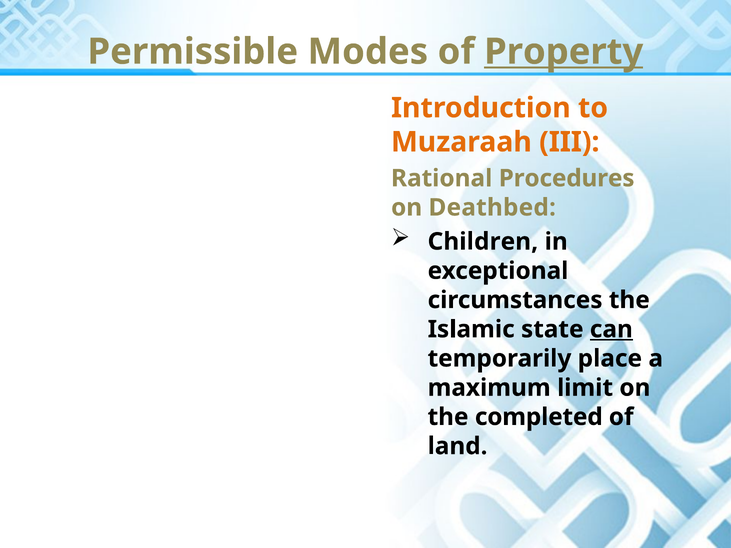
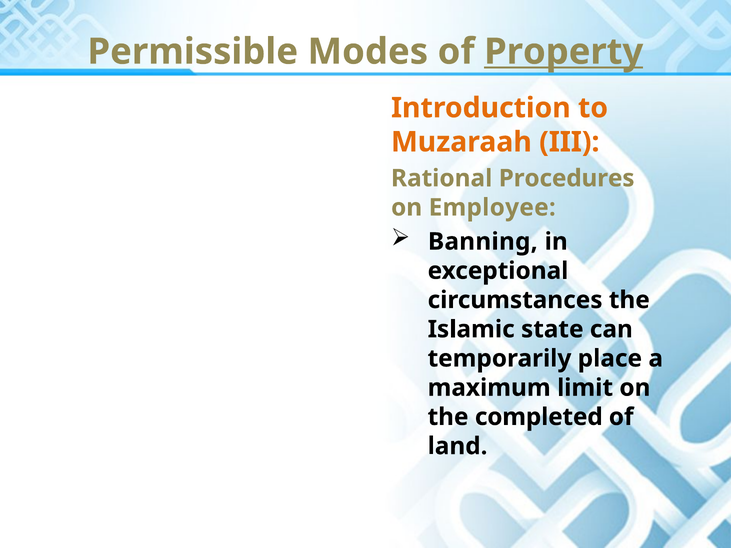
Deathbed: Deathbed -> Employee
Children: Children -> Banning
can underline: present -> none
